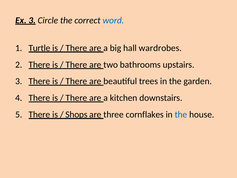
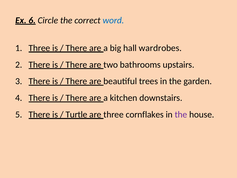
Ex 3: 3 -> 6
Turtle at (39, 48): Turtle -> Three
Shops: Shops -> Turtle
the at (181, 114) colour: blue -> purple
